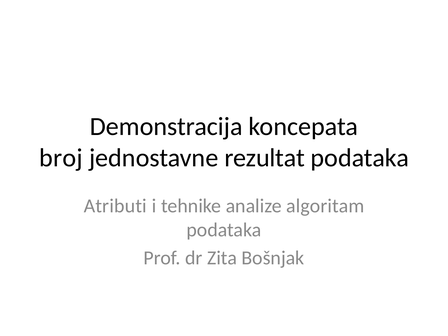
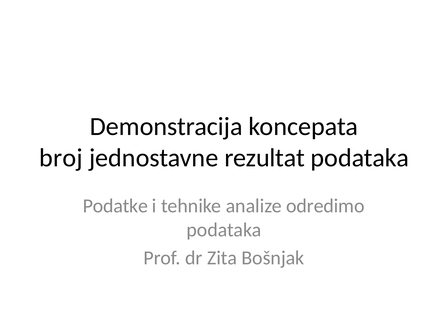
Atributi: Atributi -> Podatke
algoritam: algoritam -> odredimo
